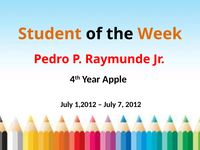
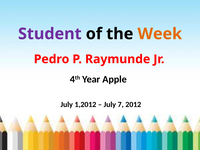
Student colour: orange -> purple
